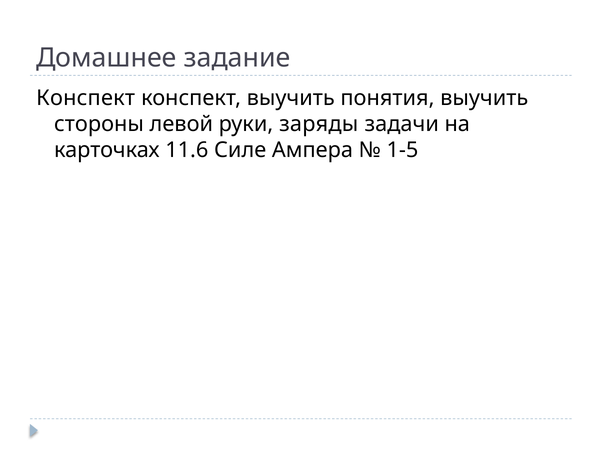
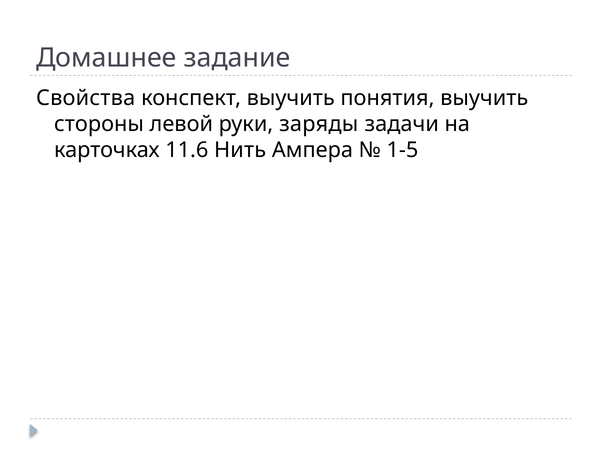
Конспект at (86, 98): Конспект -> Свойства
Силе: Силе -> Нить
